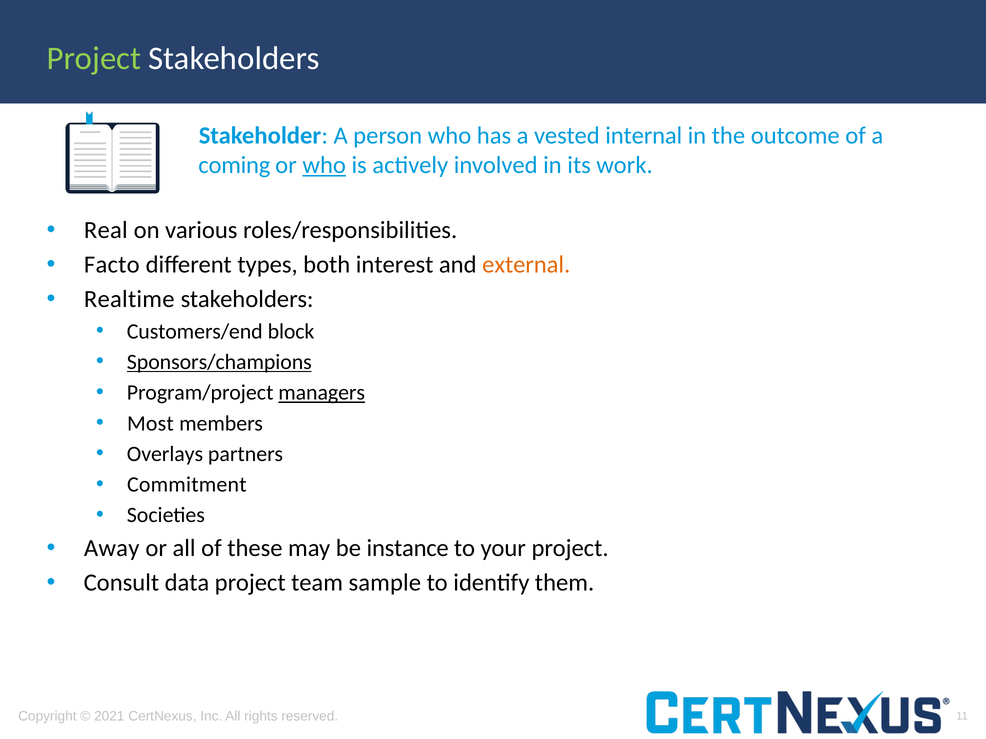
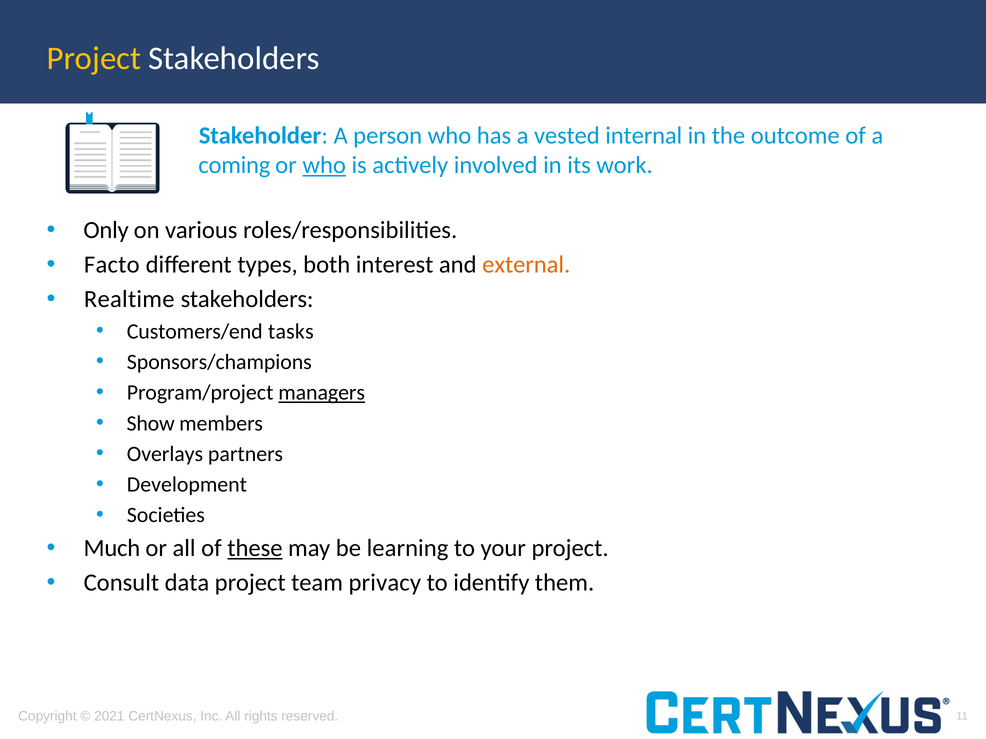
Project at (94, 59) colour: light green -> yellow
Real: Real -> Only
block: block -> tasks
Sponsors/champions underline: present -> none
Most: Most -> Show
Commitment: Commitment -> Development
Away: Away -> Much
these underline: none -> present
instance: instance -> learning
sample: sample -> privacy
